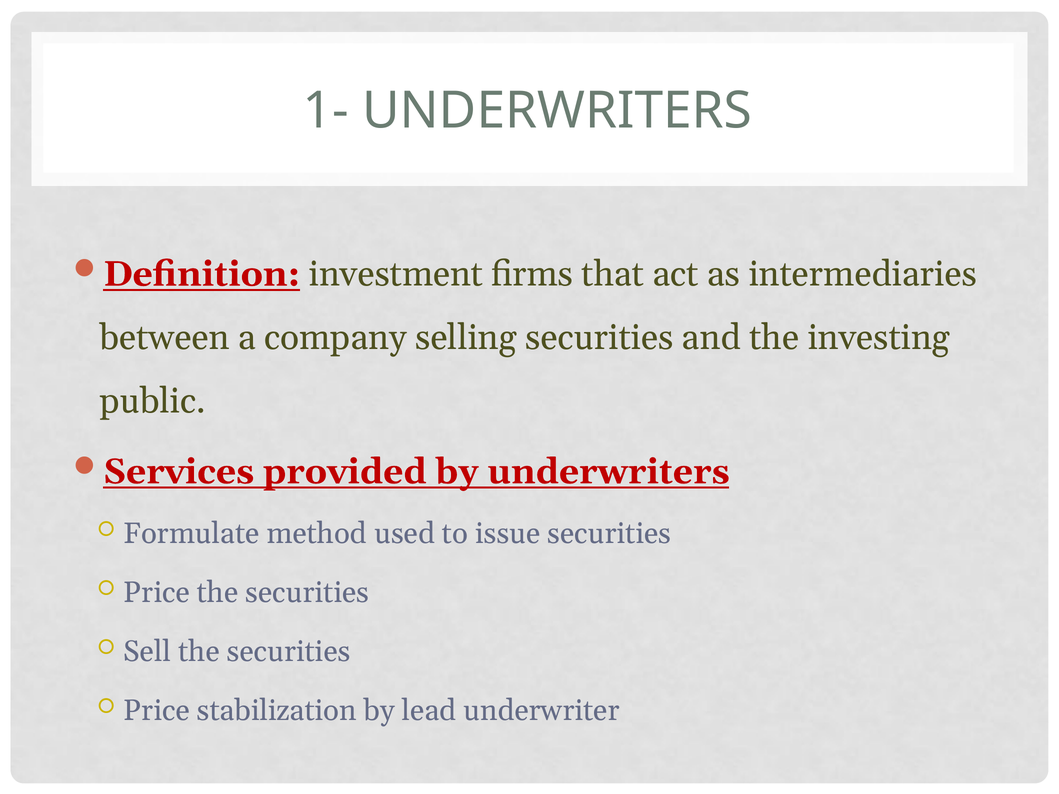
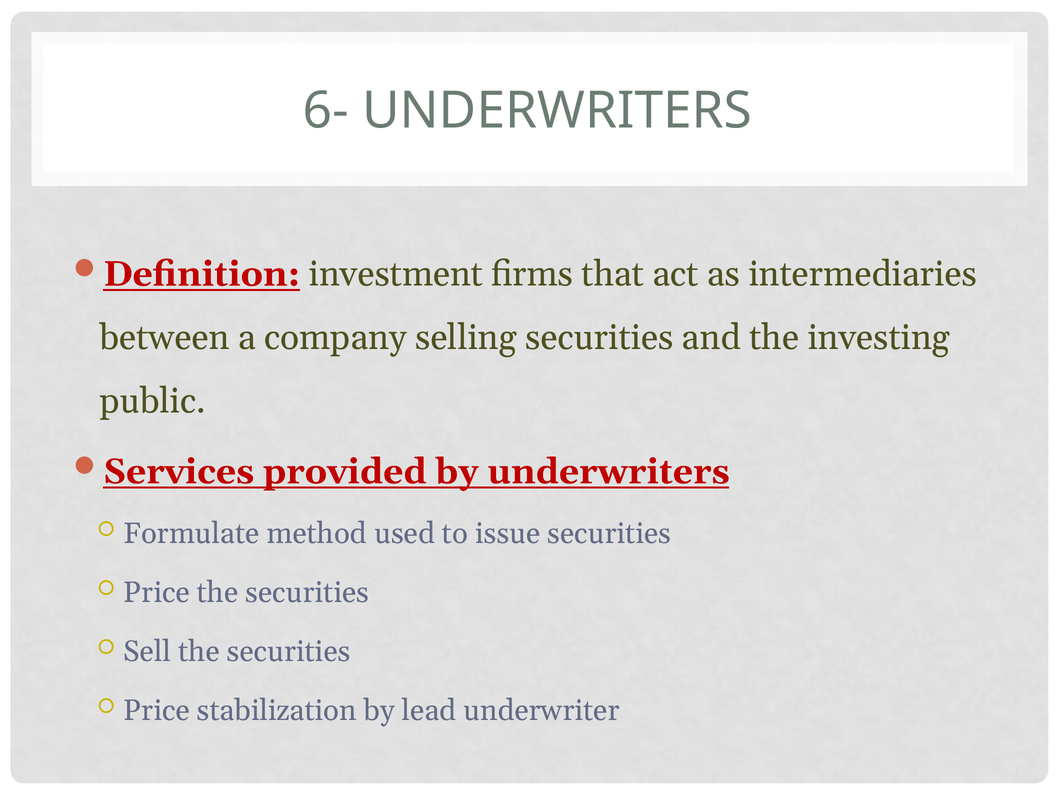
1-: 1- -> 6-
